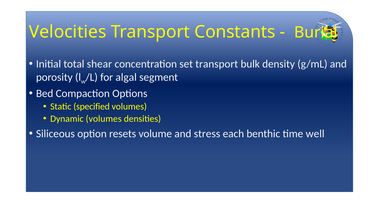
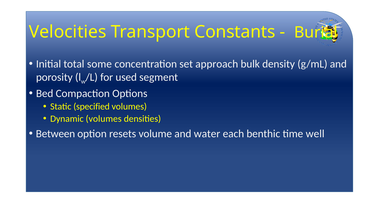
shear: shear -> some
set transport: transport -> approach
algal: algal -> used
Siliceous: Siliceous -> Between
stress: stress -> water
